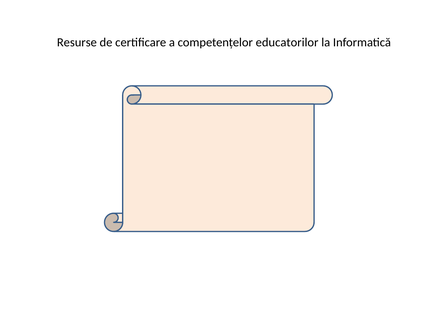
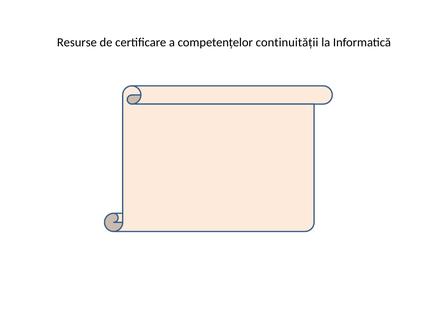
educatorilor: educatorilor -> continuității
